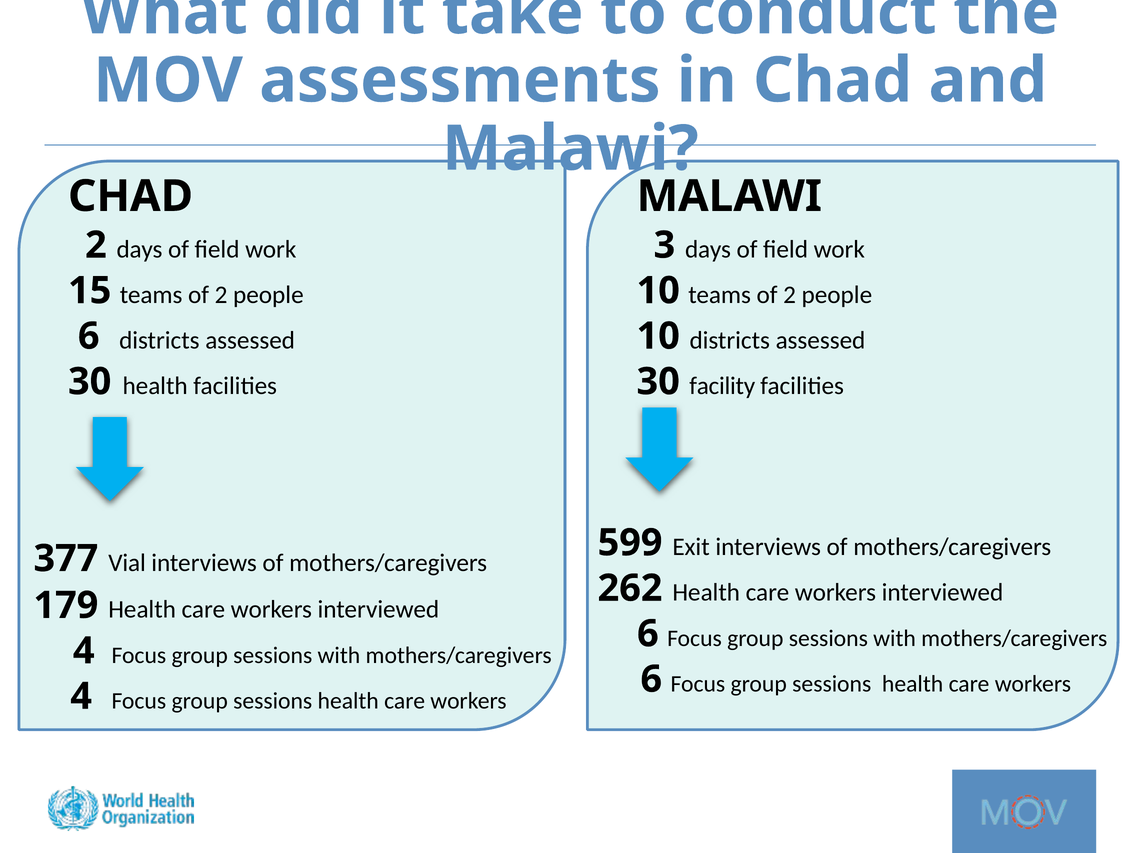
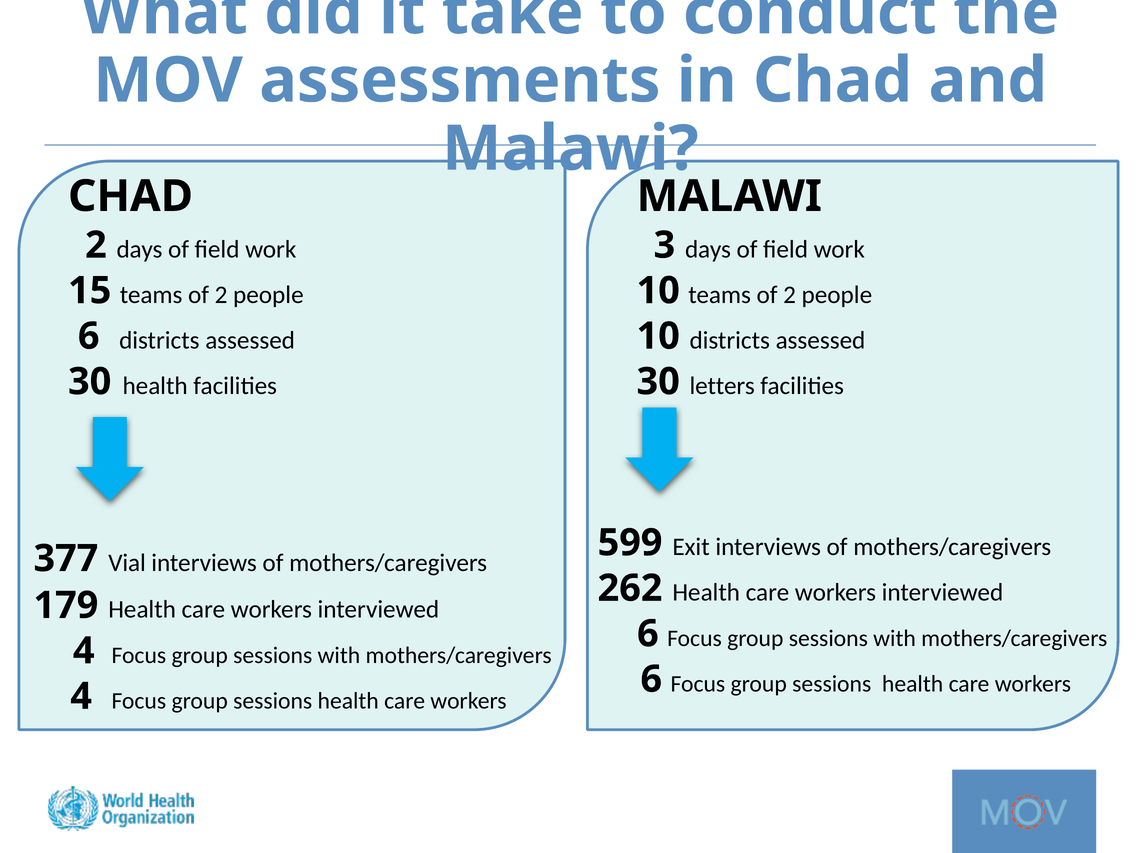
facility: facility -> letters
